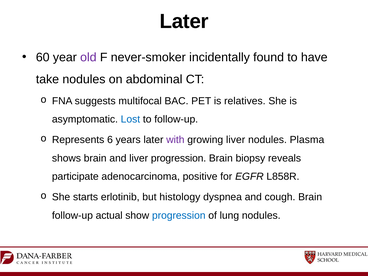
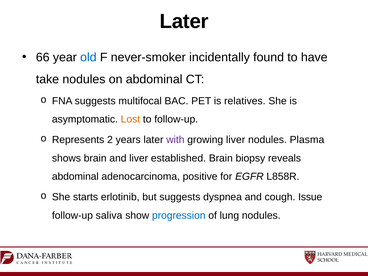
60: 60 -> 66
old colour: purple -> blue
Lost colour: blue -> orange
6: 6 -> 2
liver progression: progression -> established
participate at (75, 177): participate -> abdominal
but histology: histology -> suggests
cough Brain: Brain -> Issue
actual: actual -> saliva
